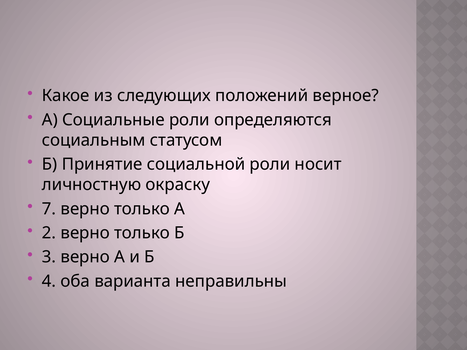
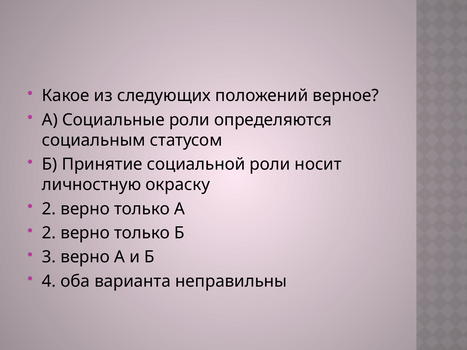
7 at (49, 209): 7 -> 2
